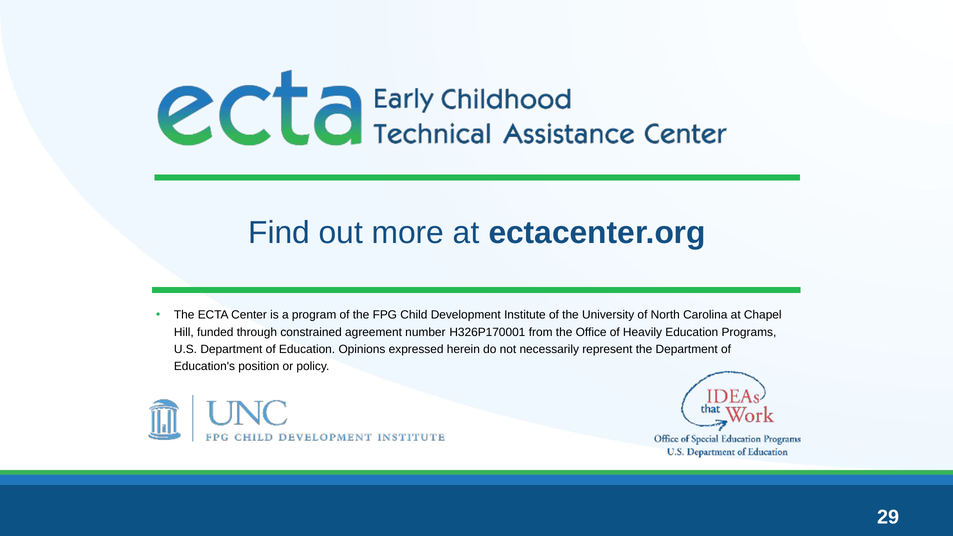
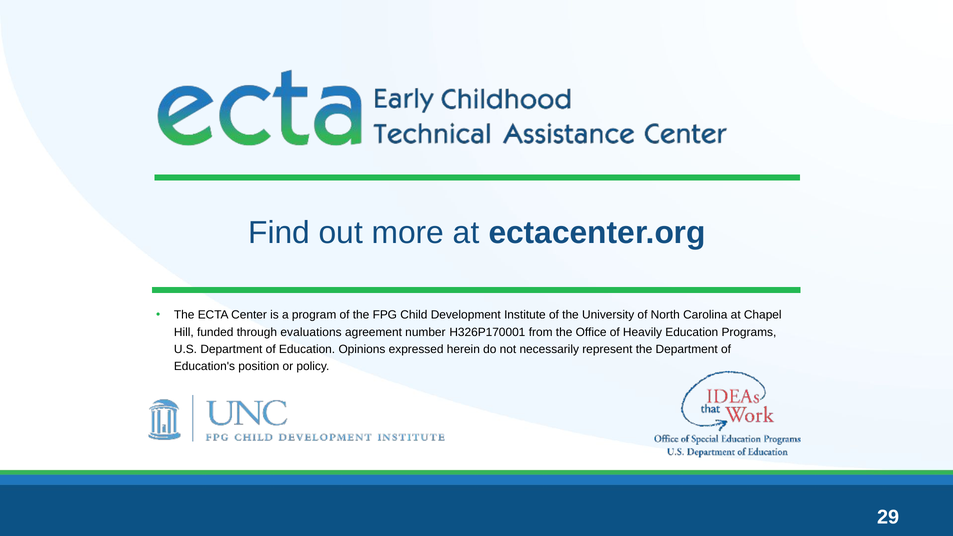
constrained: constrained -> evaluations
